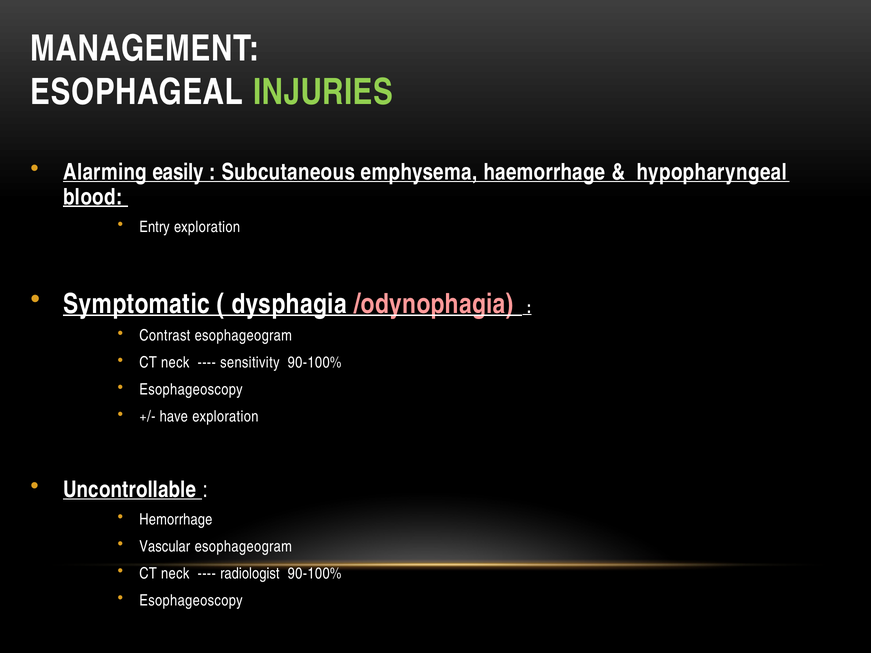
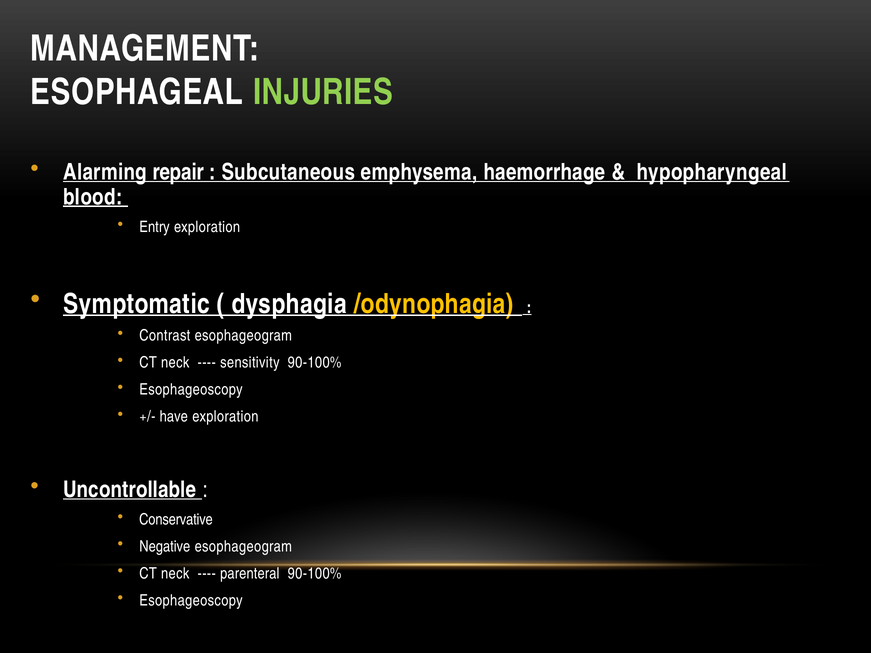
easily: easily -> repair
/odynophagia colour: pink -> yellow
Hemorrhage: Hemorrhage -> Conservative
Vascular: Vascular -> Negative
radiologist: radiologist -> parenteral
